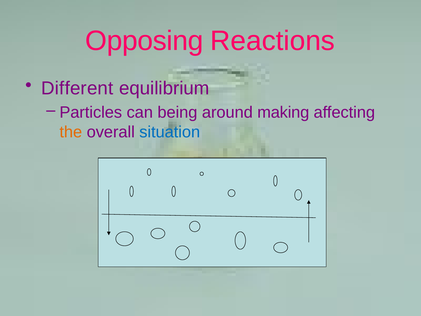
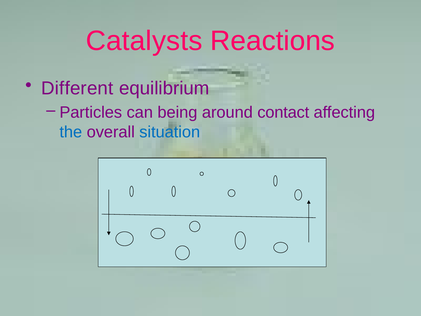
Opposing: Opposing -> Catalysts
making: making -> contact
the colour: orange -> blue
